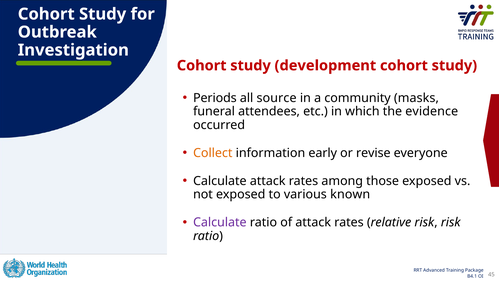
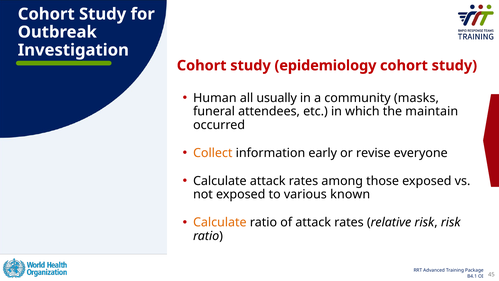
development: development -> epidemiology
Periods: Periods -> Human
source: source -> usually
evidence: evidence -> maintain
Calculate at (220, 222) colour: purple -> orange
